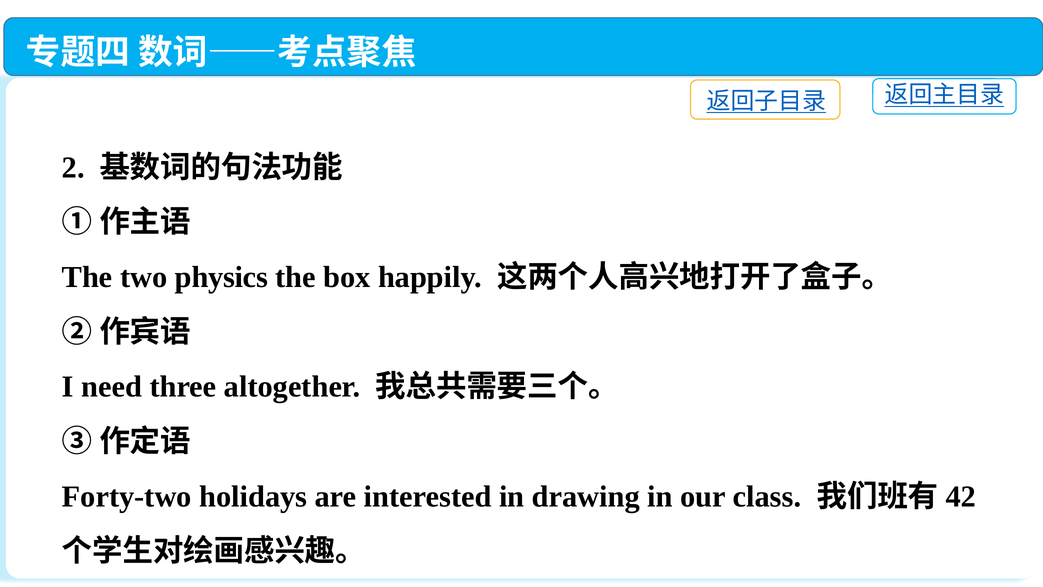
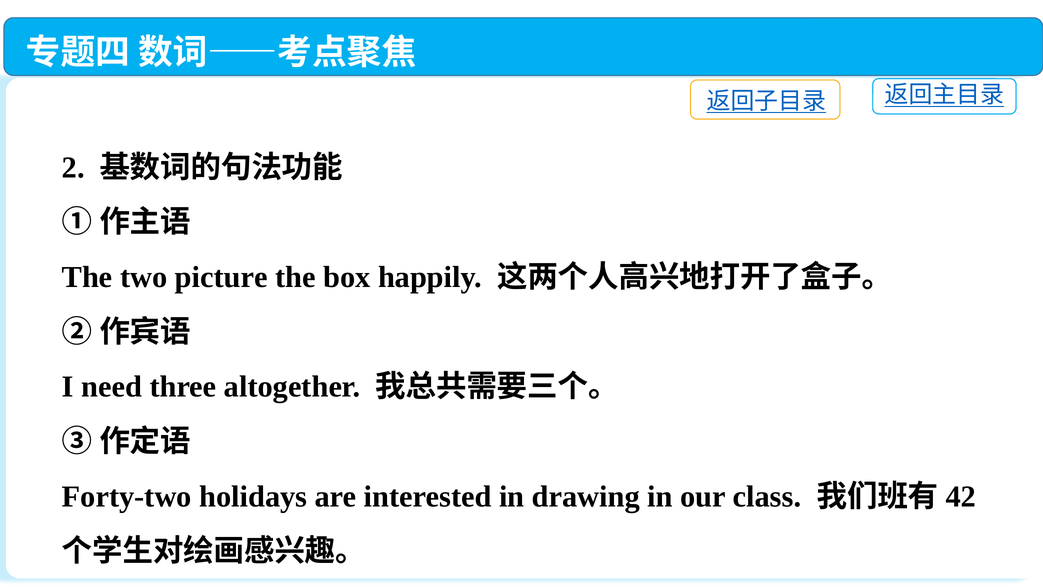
physics: physics -> picture
